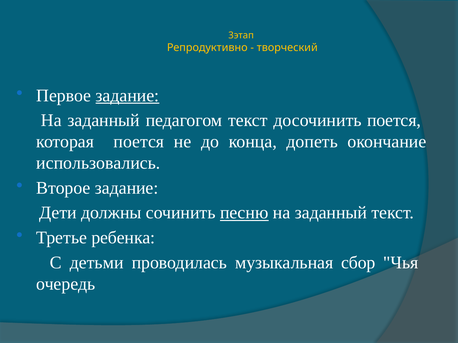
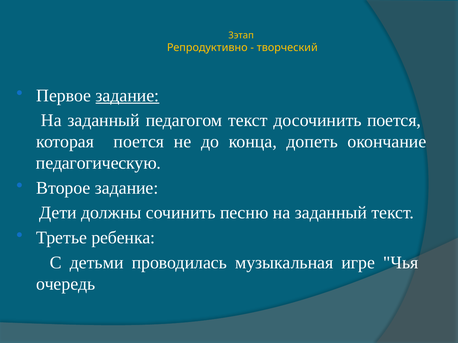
использовались: использовались -> педагогическую
песню underline: present -> none
сбор: сбор -> игре
